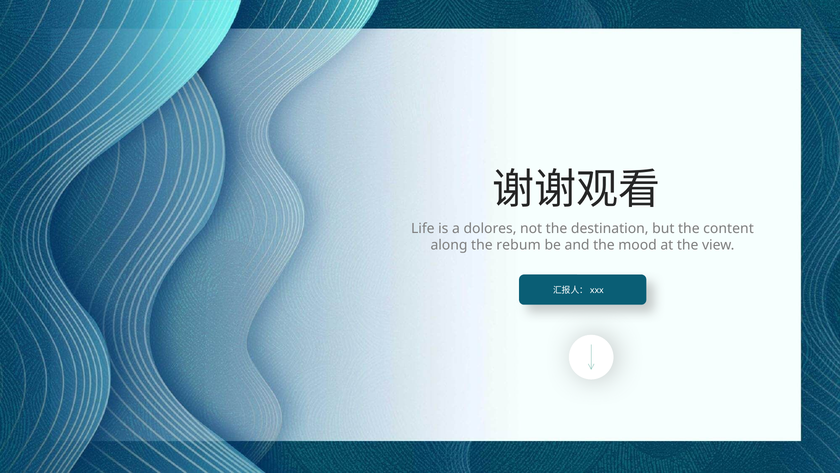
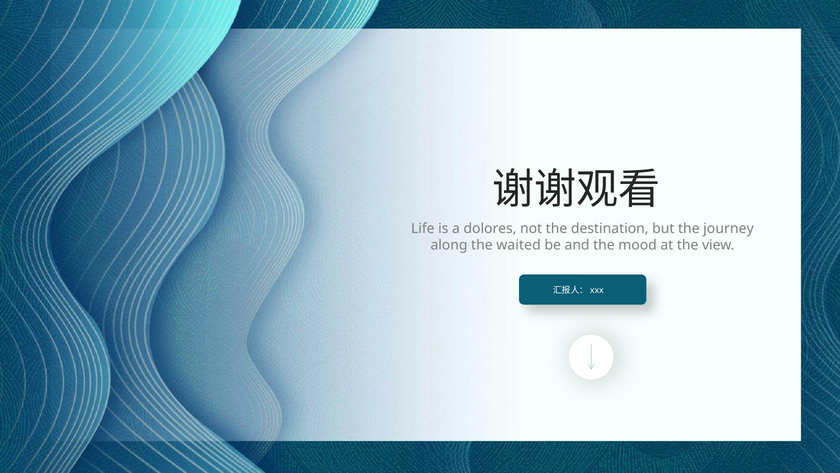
content: content -> journey
rebum: rebum -> waited
